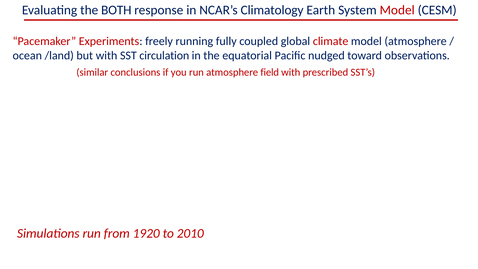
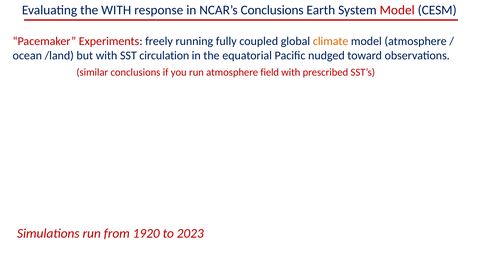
the BOTH: BOTH -> WITH
NCAR’s Climatology: Climatology -> Conclusions
climate colour: red -> orange
2010: 2010 -> 2023
